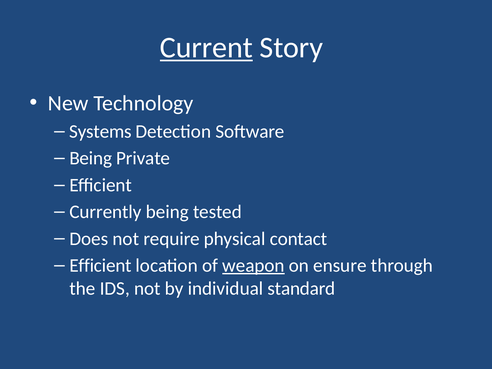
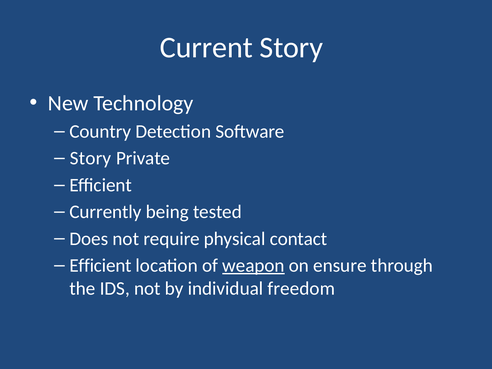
Current underline: present -> none
Systems: Systems -> Country
Being at (91, 158): Being -> Story
standard: standard -> freedom
